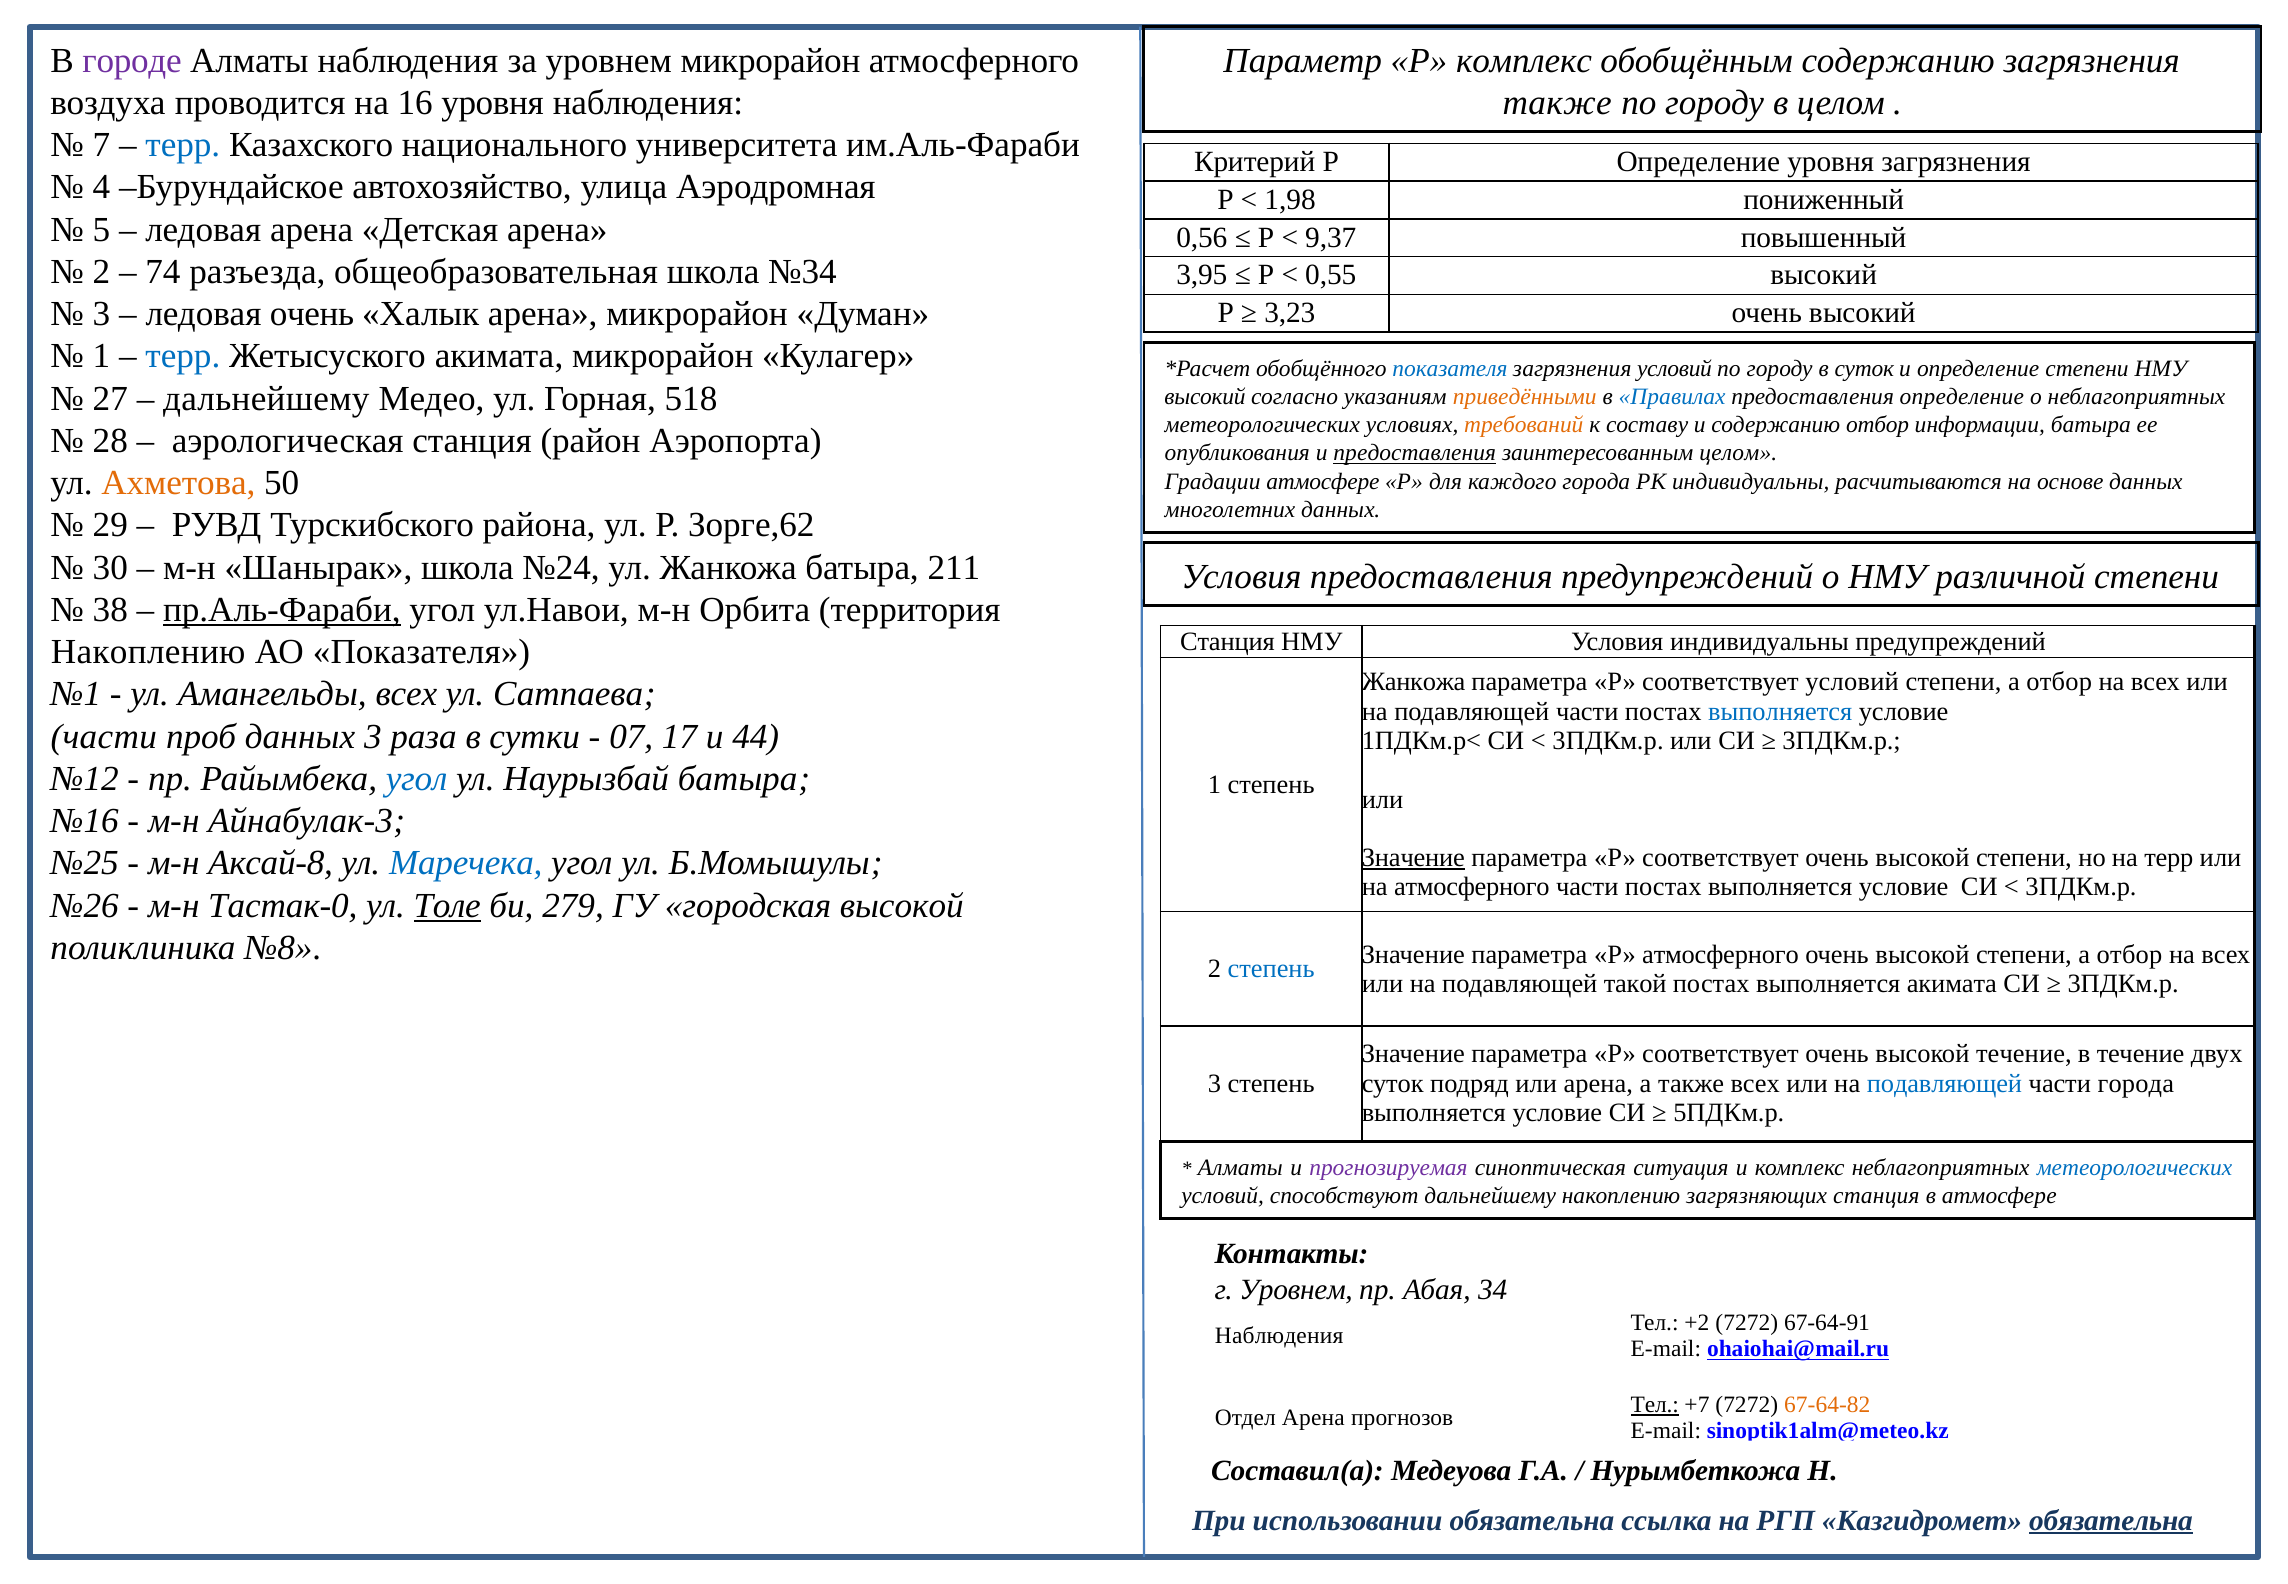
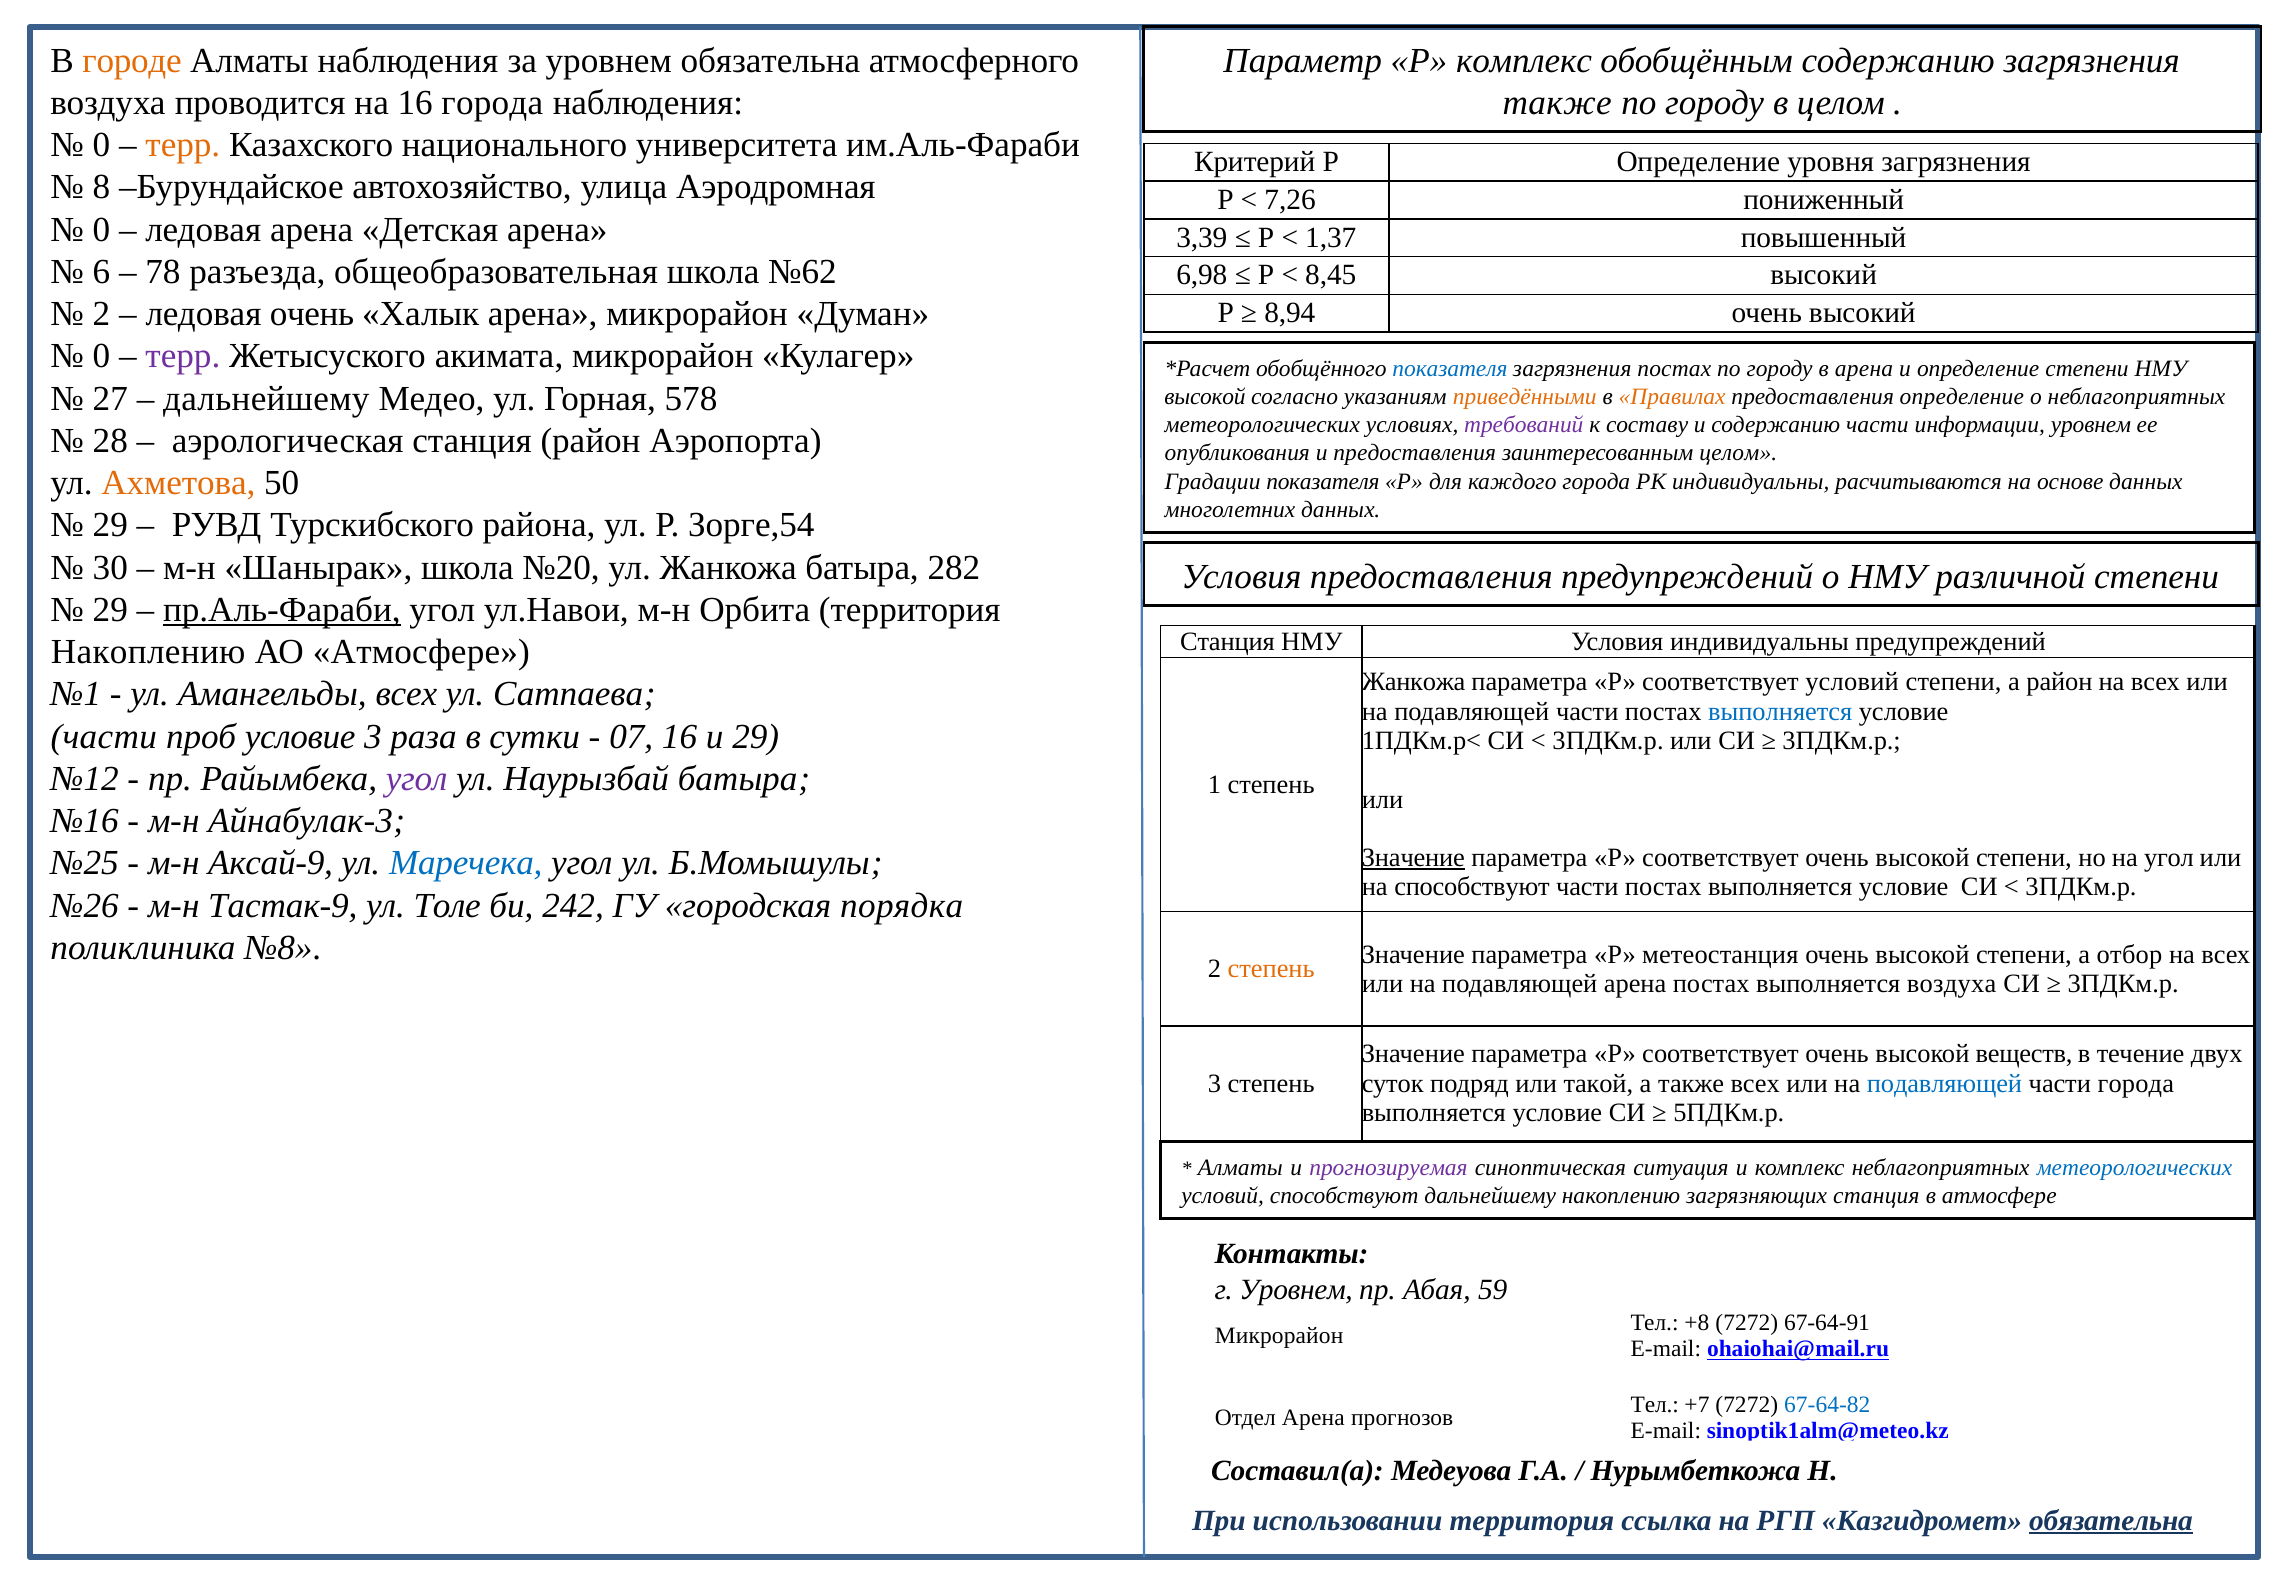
городе colour: purple -> orange
уровнем микрорайон: микрорайон -> обязательна
16 уровня: уровня -> города
7 at (102, 145): 7 -> 0
терр at (183, 145) colour: blue -> orange
4: 4 -> 8
1,98: 1,98 -> 7,26
5 at (102, 230): 5 -> 0
0,56: 0,56 -> 3,39
9,37: 9,37 -> 1,37
2 at (102, 272): 2 -> 6
74: 74 -> 78
№34: №34 -> №62
3,95: 3,95 -> 6,98
0,55: 0,55 -> 8,45
3 at (102, 314): 3 -> 2
3,23: 3,23 -> 8,94
1 at (102, 356): 1 -> 0
терр at (183, 356) colour: blue -> purple
загрязнения условий: условий -> постах
в суток: суток -> арена
518: 518 -> 578
высокий at (1205, 397): высокий -> высокой
Правилах colour: blue -> orange
требований colour: orange -> purple
содержанию отбор: отбор -> части
информации батыра: батыра -> уровнем
предоставления at (1415, 453) underline: present -> none
Градации атмосфере: атмосфере -> показателя
Зорге,62: Зорге,62 -> Зорге,54
№24: №24 -> №20
211: 211 -> 282
38 at (110, 610): 38 -> 29
АО Показателя: Показателя -> Атмосфере
отбор at (2059, 682): отбор -> район
проб данных: данных -> условие
07 17: 17 -> 16
и 44: 44 -> 29
угол at (417, 779) colour: blue -> purple
на терр: терр -> угол
Аксай-8: Аксай-8 -> Аксай-9
на атмосферного: атмосферного -> способствуют
Тастак-0: Тастак-0 -> Тастак-9
Толе underline: present -> none
279: 279 -> 242
городская высокой: высокой -> порядка
Р атмосферного: атмосферного -> метеостанция
степень at (1271, 969) colour: blue -> orange
подавляющей такой: такой -> арена
выполняется акимата: акимата -> воздуха
высокой течение: течение -> веществ
или арена: арена -> такой
34: 34 -> 59
+2: +2 -> +8
Наблюдения at (1279, 1336): Наблюдения -> Микрорайон
Тел at (1655, 1405) underline: present -> none
67-64-82 colour: orange -> blue
использовании обязательна: обязательна -> территория
